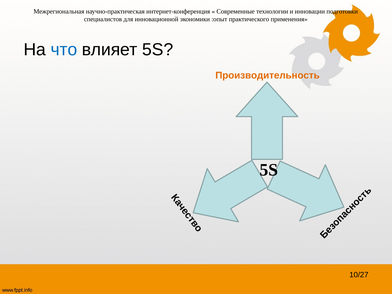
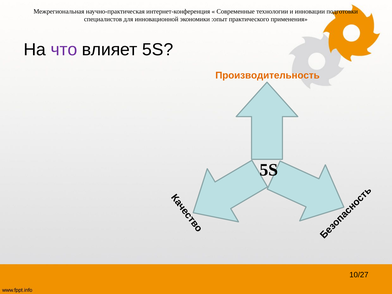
что colour: blue -> purple
